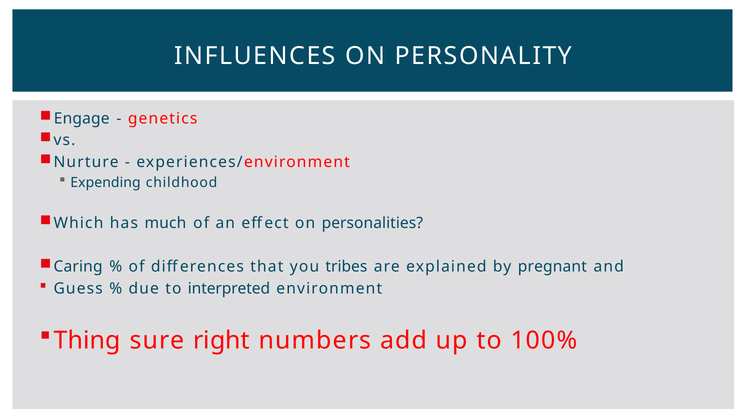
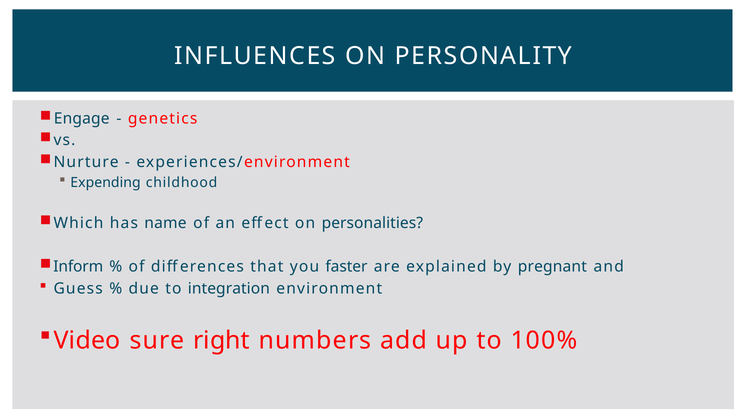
much: much -> name
Caring: Caring -> Inform
tribes: tribes -> faster
interpreted: interpreted -> integration
Thing: Thing -> Video
